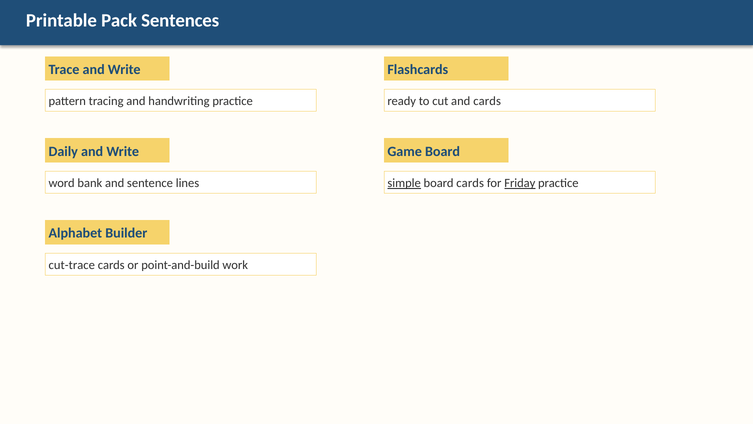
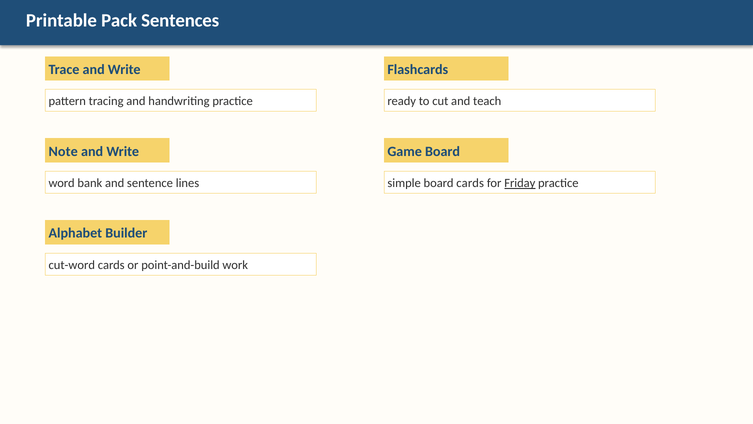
and cards: cards -> teach
Daily: Daily -> Note
simple underline: present -> none
cut-trace: cut-trace -> cut-word
